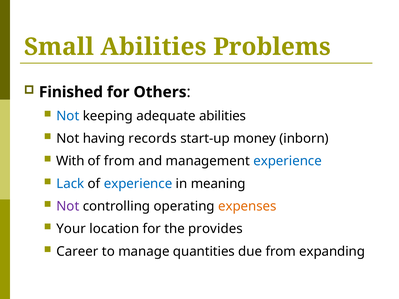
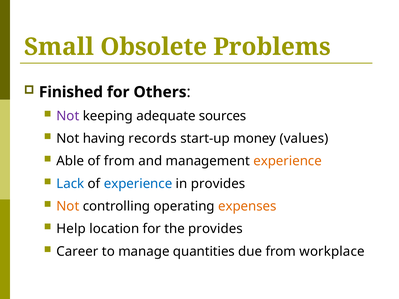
Small Abilities: Abilities -> Obsolete
Not at (68, 116) colour: blue -> purple
adequate abilities: abilities -> sources
inborn: inborn -> values
With: With -> Able
experience at (288, 161) colour: blue -> orange
in meaning: meaning -> provides
Not at (68, 206) colour: purple -> orange
Your: Your -> Help
expanding: expanding -> workplace
